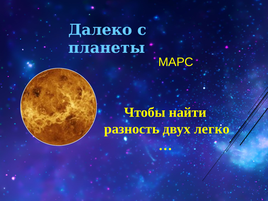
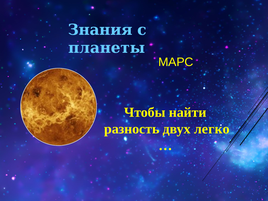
Далеко: Далеко -> Знания
